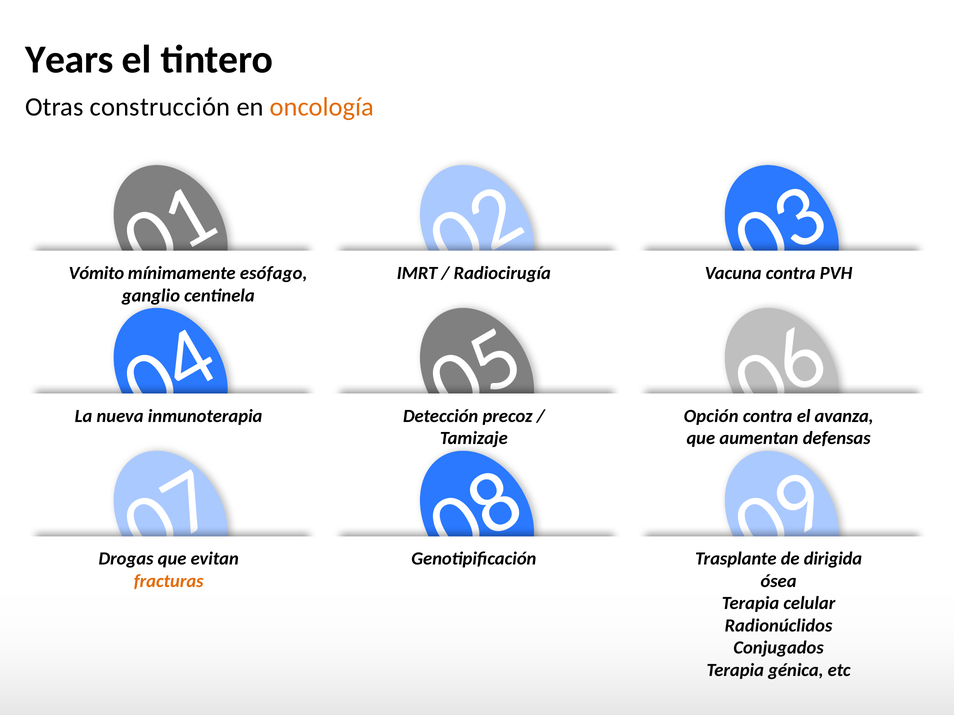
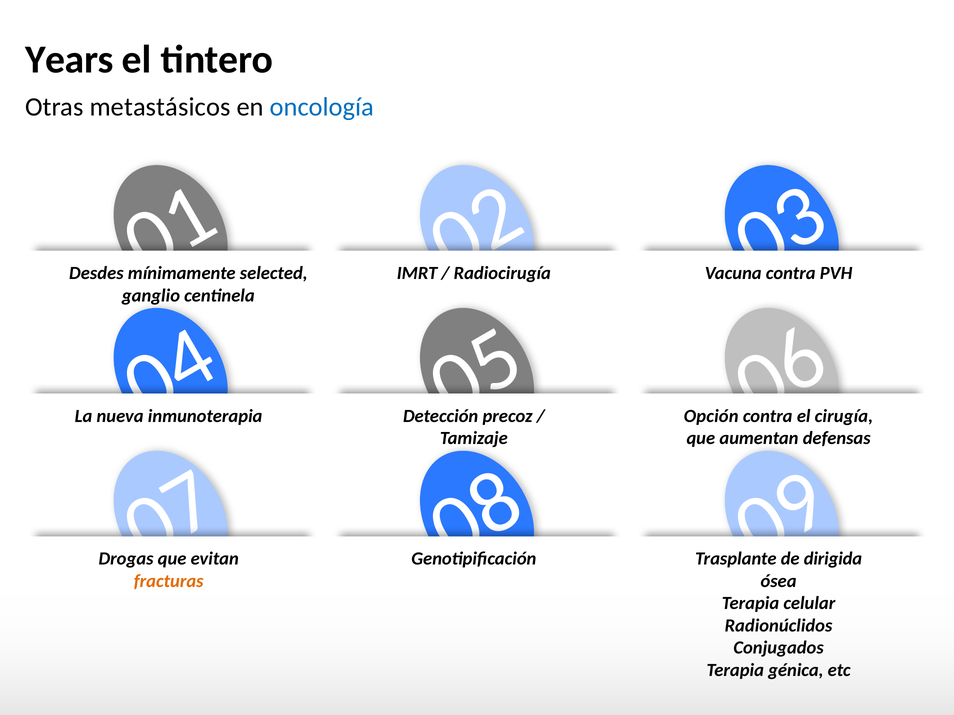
construcción: construcción -> metastásicos
oncología colour: orange -> blue
Vómito: Vómito -> Desdes
esófago: esófago -> selected
avanza: avanza -> cirugía
